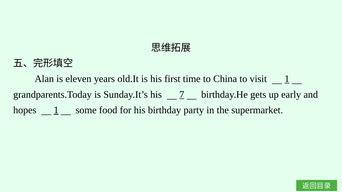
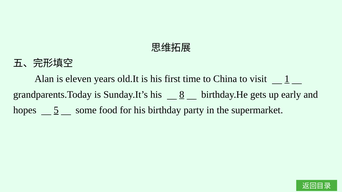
7: 7 -> 8
hopes 1: 1 -> 5
